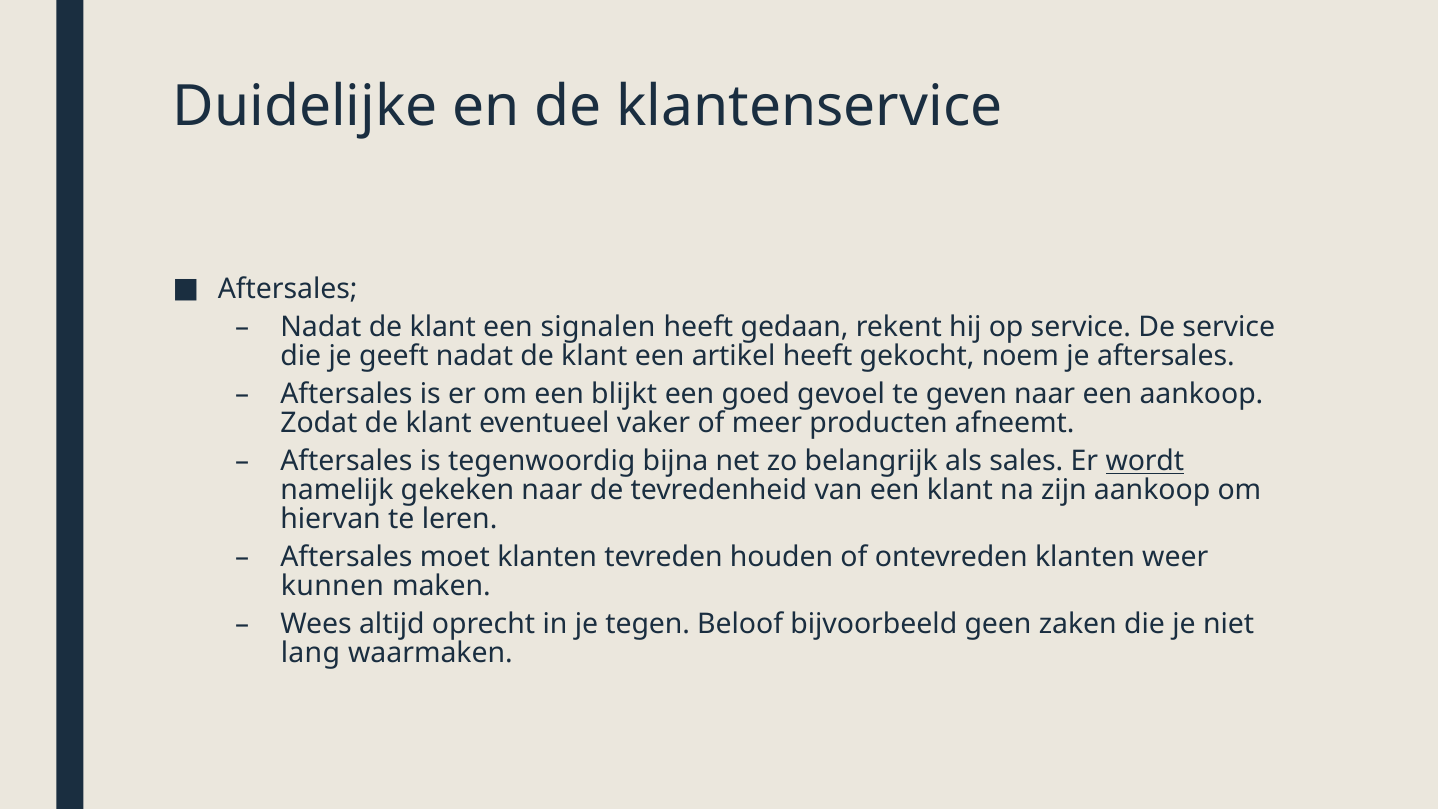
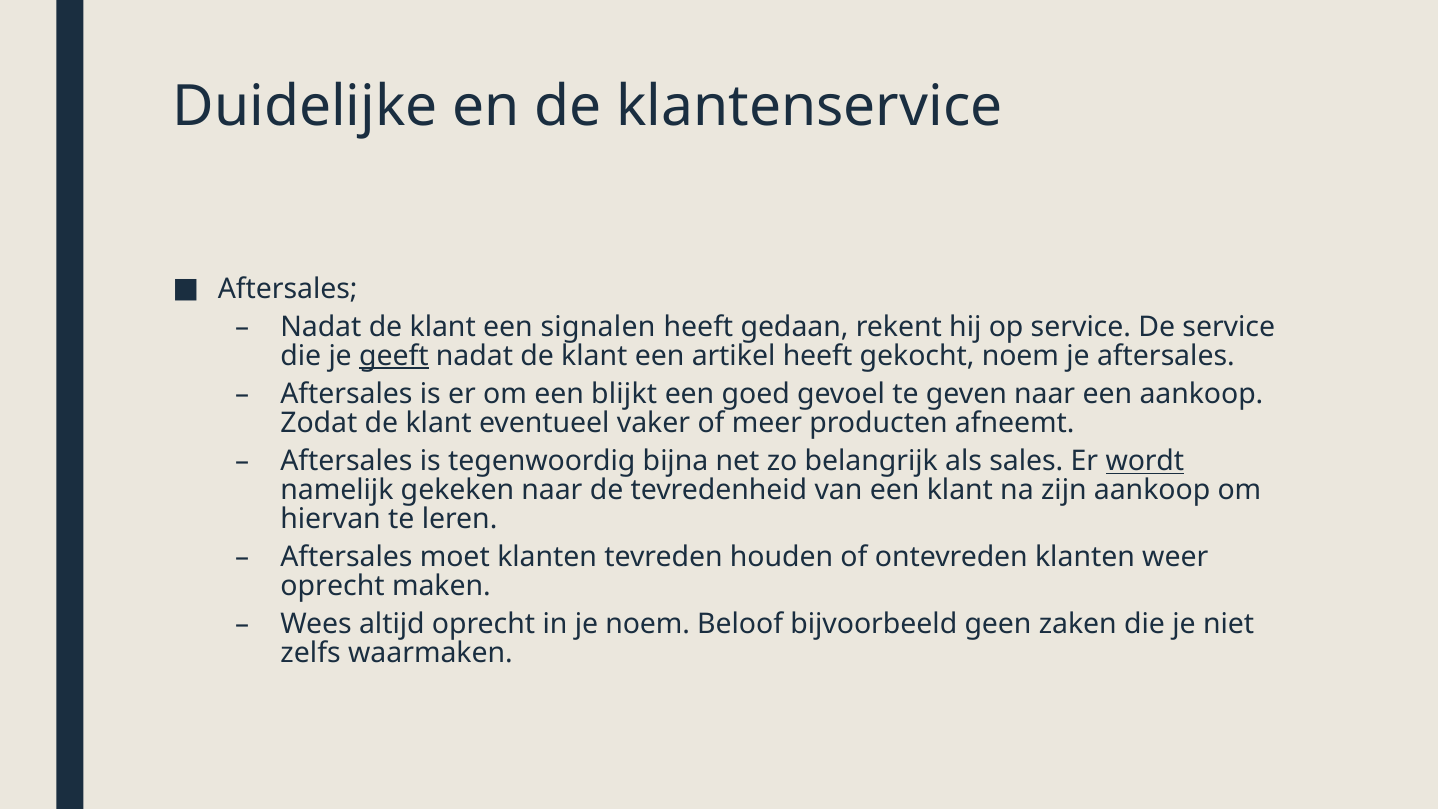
geeft underline: none -> present
kunnen at (332, 586): kunnen -> oprecht
je tegen: tegen -> noem
lang: lang -> zelfs
